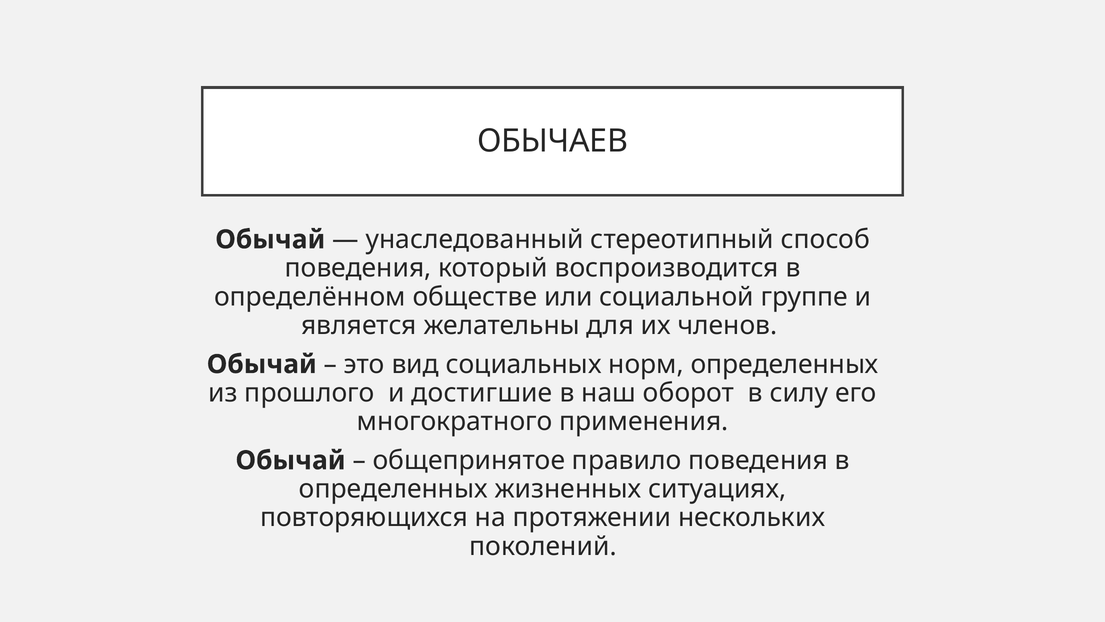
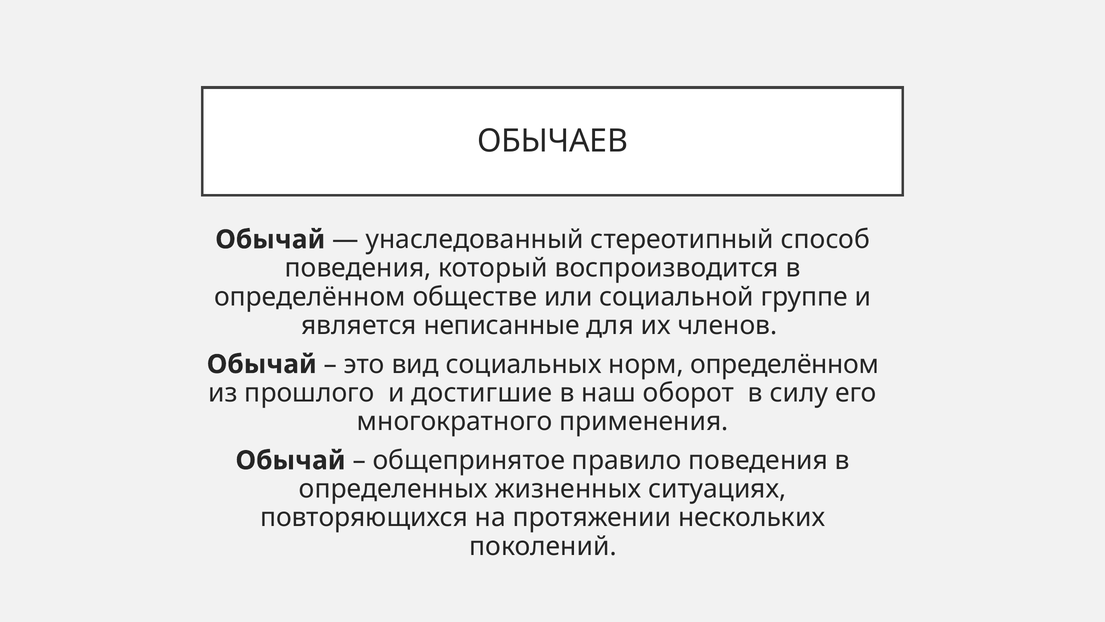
желательны: желательны -> неписанные
норм определенных: определенных -> определённом
